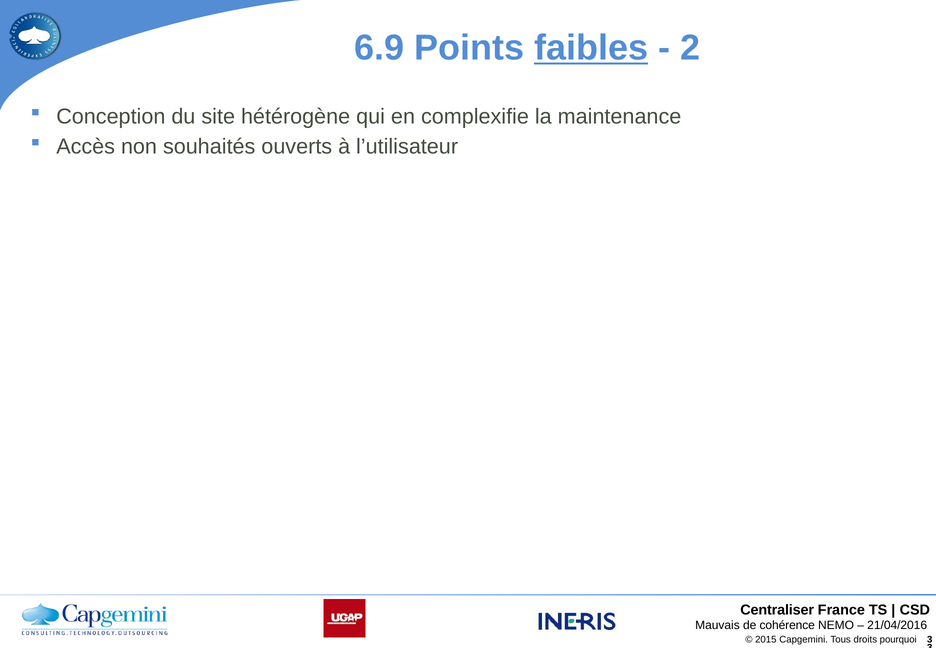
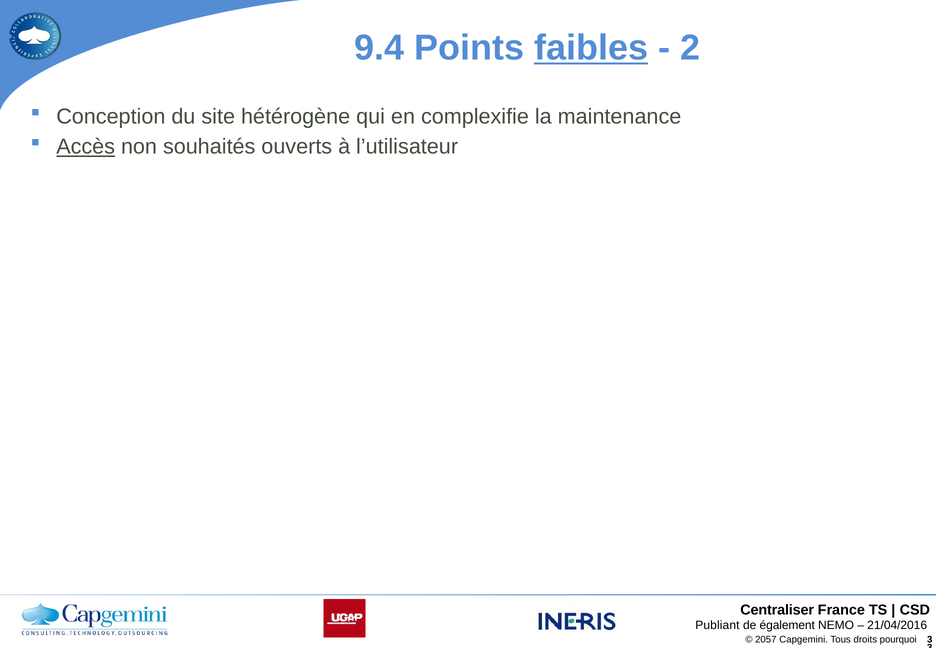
6.9: 6.9 -> 9.4
Accès underline: none -> present
Mauvais: Mauvais -> Publiant
cohérence: cohérence -> également
2015: 2015 -> 2057
